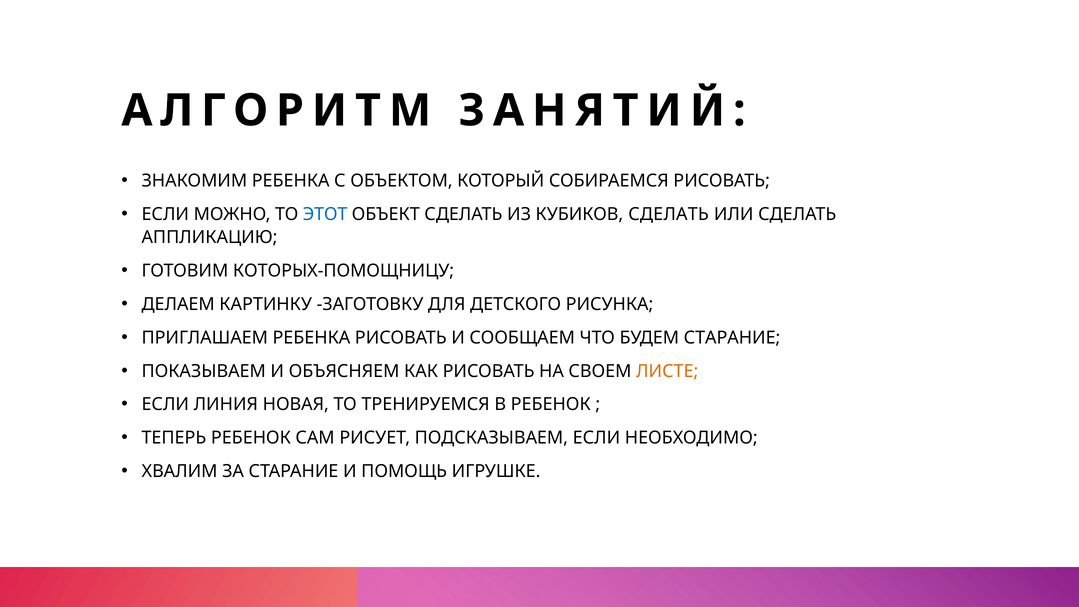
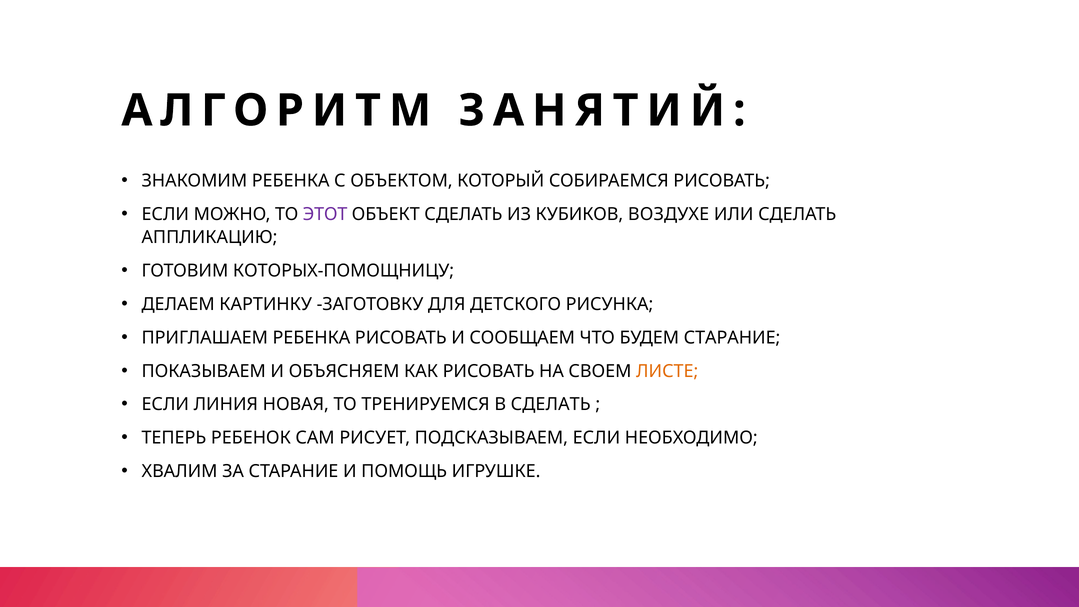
ЭТОТ colour: blue -> purple
КУБИКОВ СДЕЛАТЬ: СДЕЛАТЬ -> ВОЗДУХЕ
В РЕБЕНОК: РЕБЕНОК -> СДЕЛАТЬ
